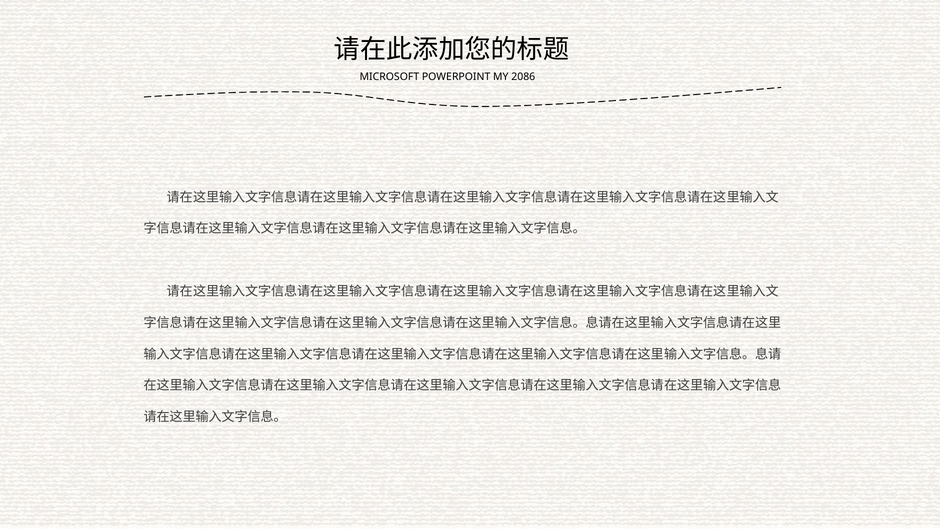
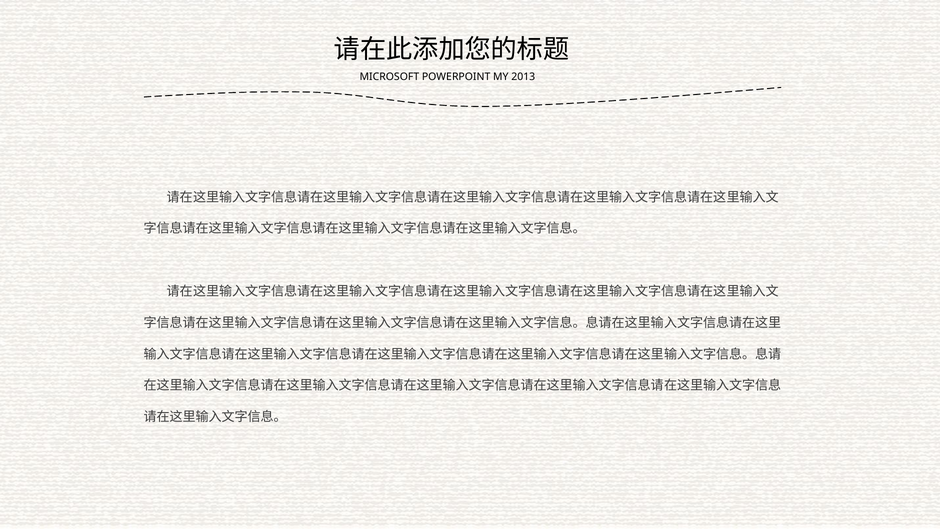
2086: 2086 -> 2013
